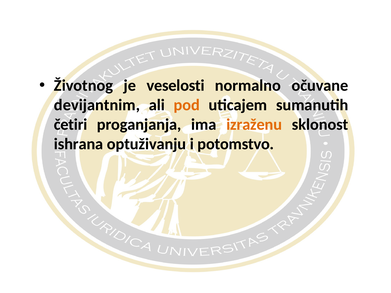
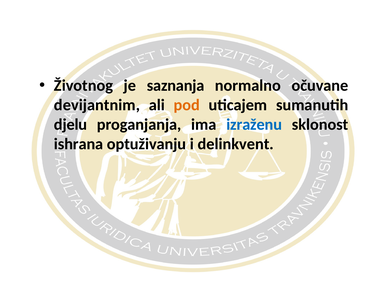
veselosti: veselosti -> saznanja
četiri: četiri -> djelu
izraženu colour: orange -> blue
potomstvo: potomstvo -> delinkvent
